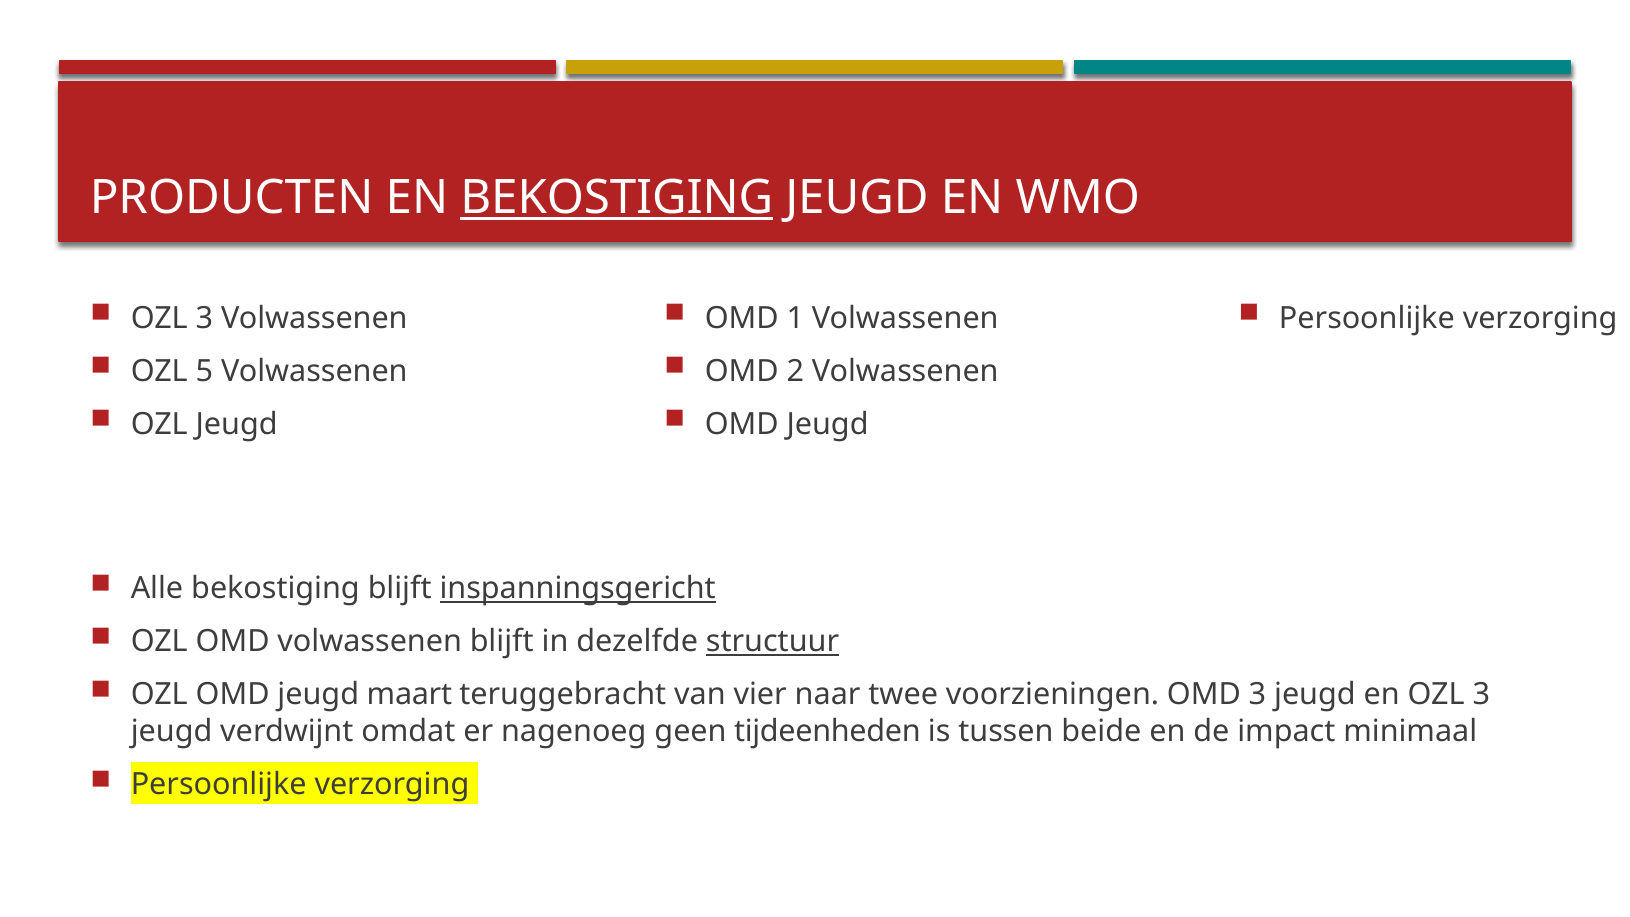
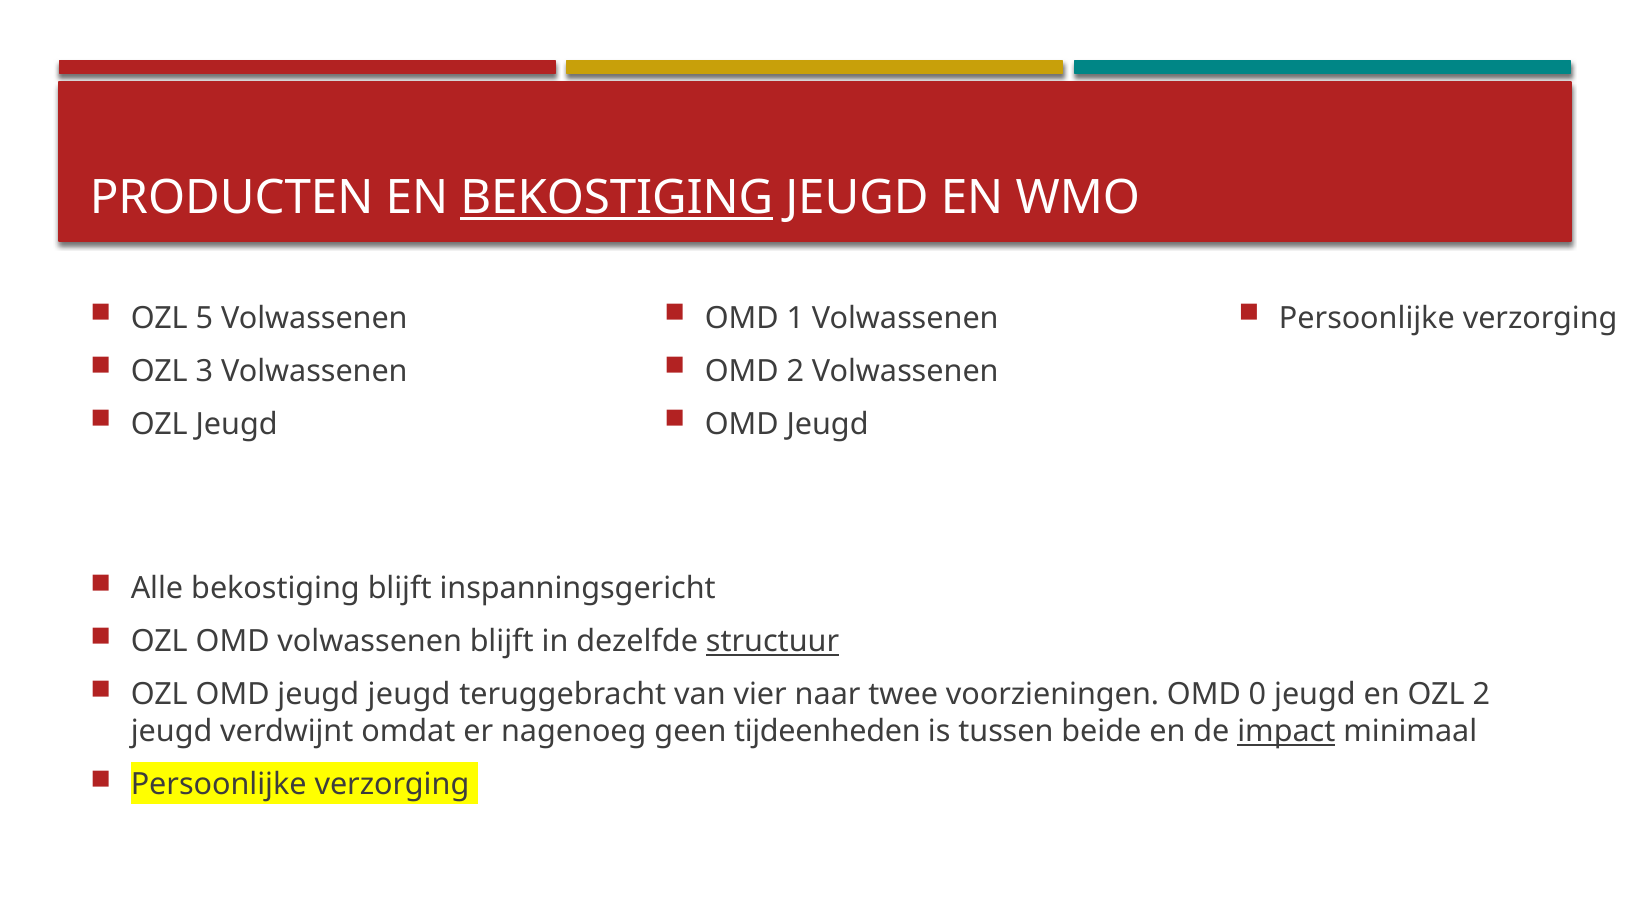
3 at (204, 318): 3 -> 5
5: 5 -> 3
inspanningsgericht underline: present -> none
jeugd maart: maart -> jeugd
OMD 3: 3 -> 0
en OZL 3: 3 -> 2
impact underline: none -> present
